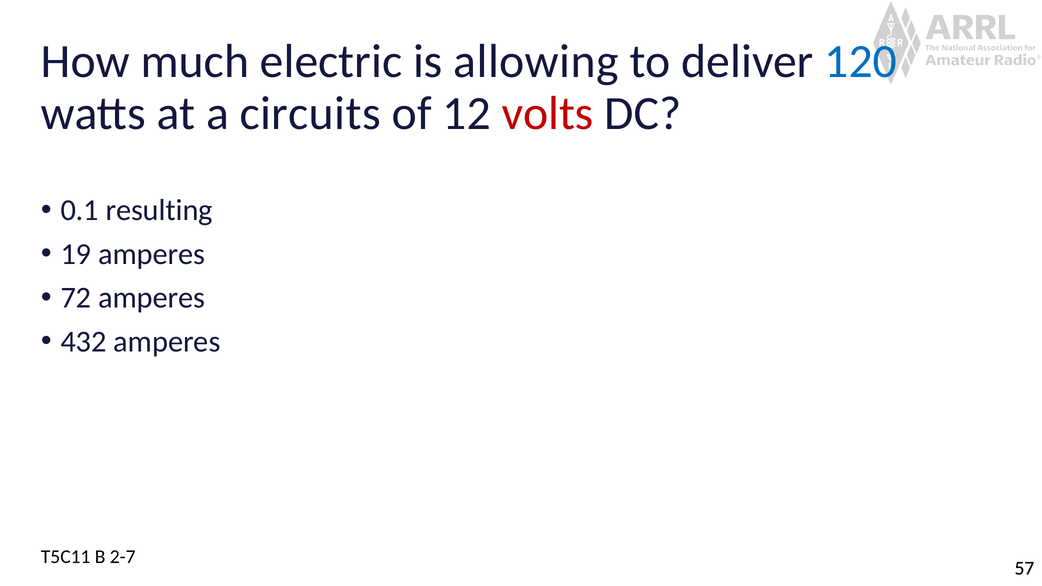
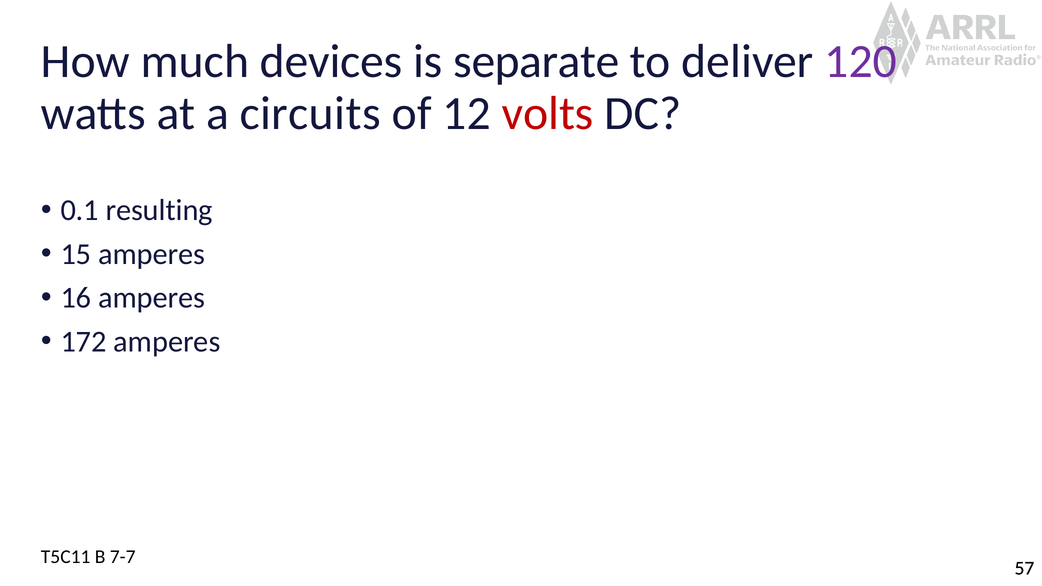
electric: electric -> devices
allowing: allowing -> separate
120 colour: blue -> purple
19: 19 -> 15
72: 72 -> 16
432: 432 -> 172
2-7: 2-7 -> 7-7
